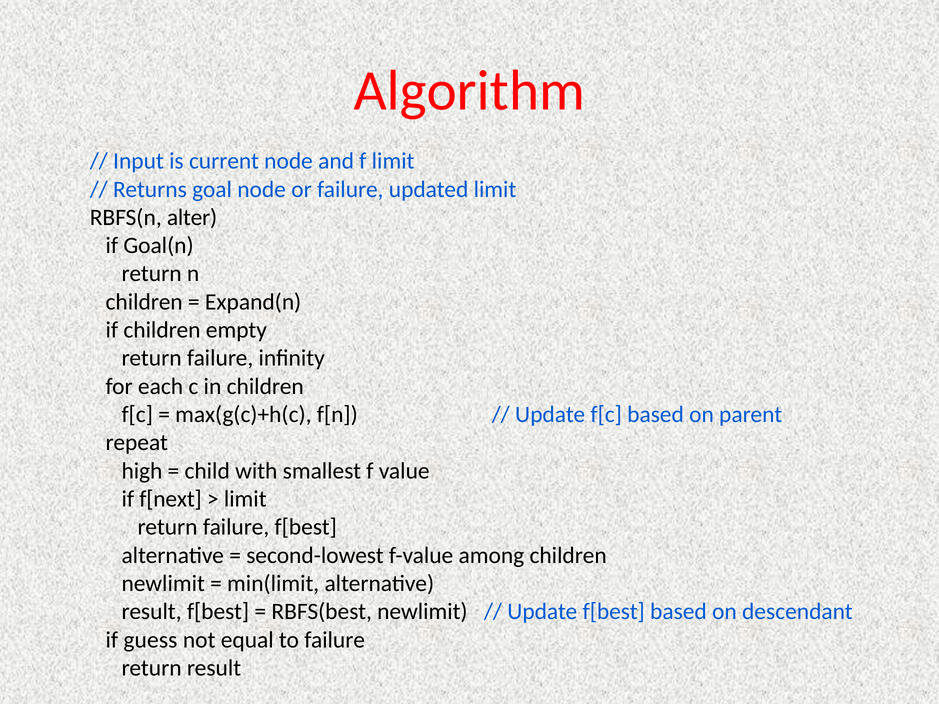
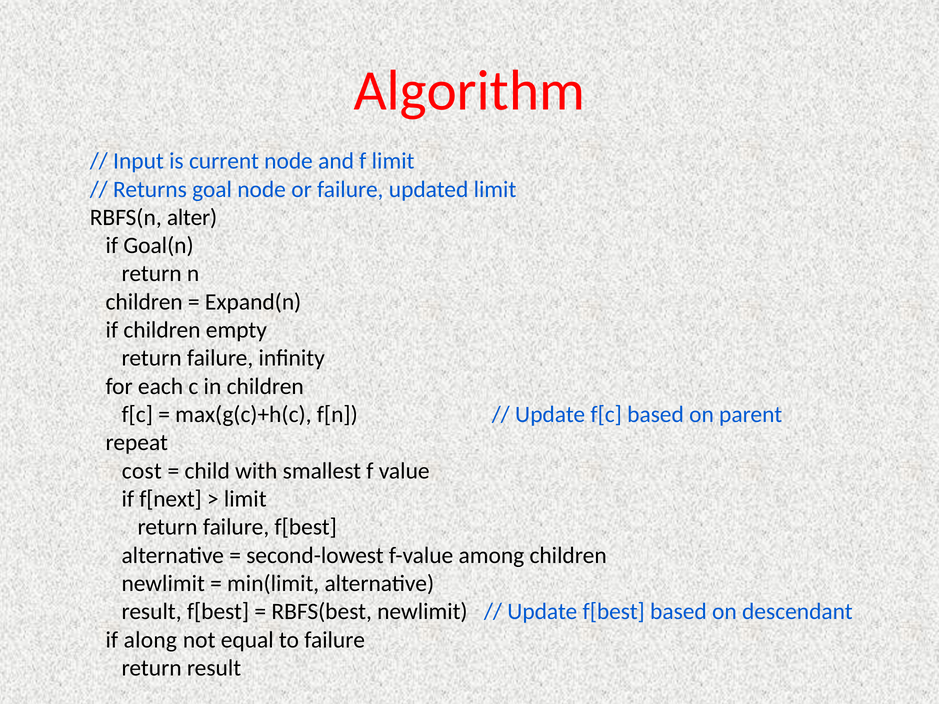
high: high -> cost
guess: guess -> along
